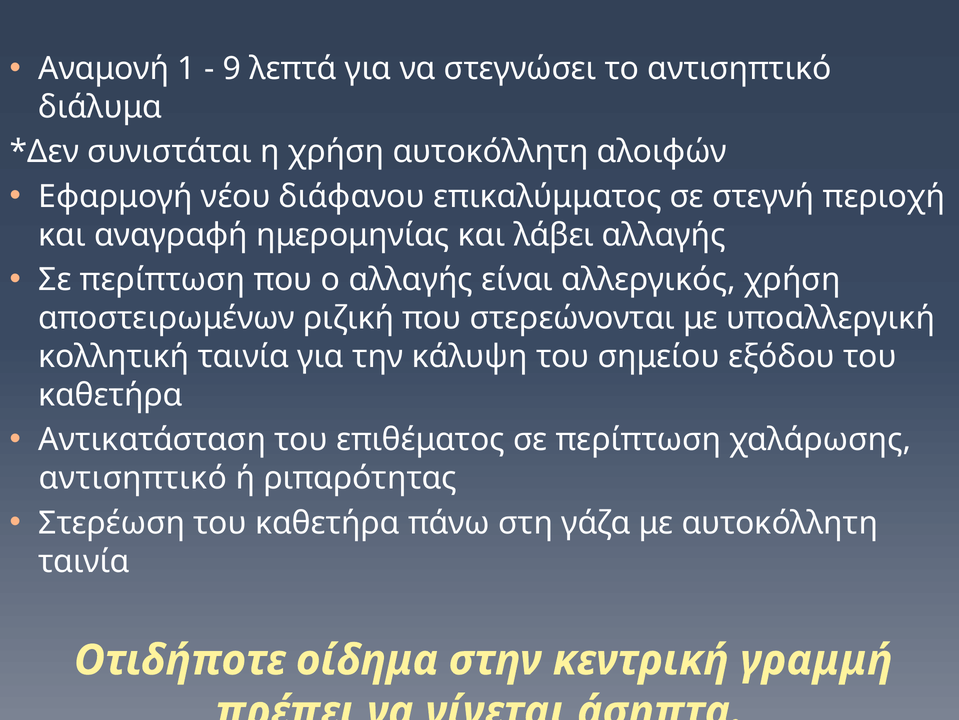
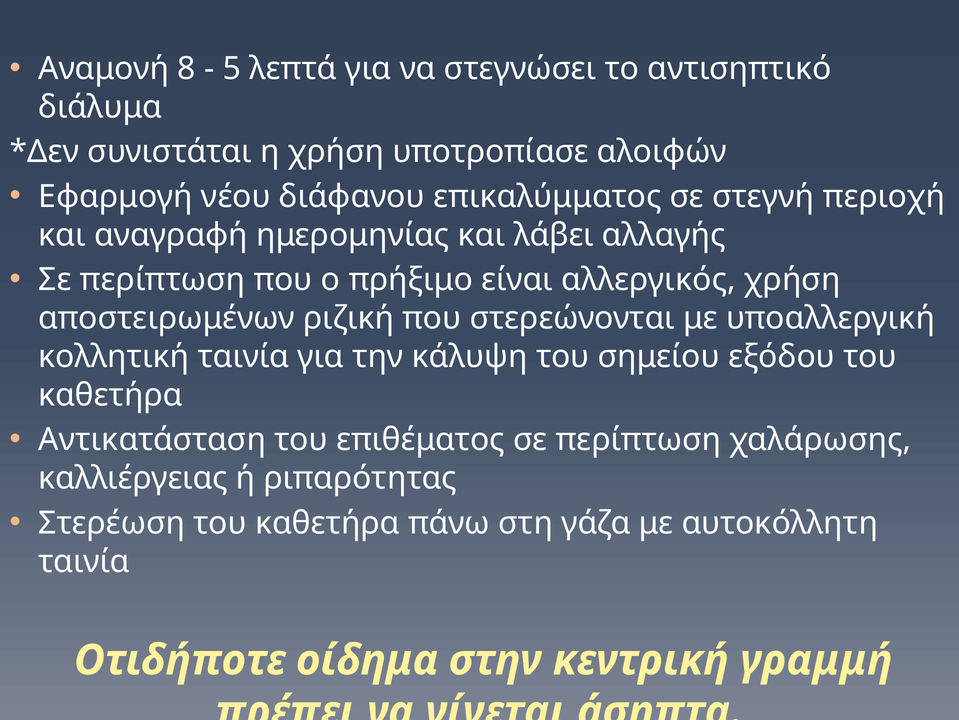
1: 1 -> 8
9: 9 -> 5
χρήση αυτοκόλλητη: αυτοκόλλητη -> υποτροπίασε
ο αλλαγής: αλλαγής -> πρήξιμο
αντισηπτικό at (133, 478): αντισηπτικό -> καλλιέργειας
